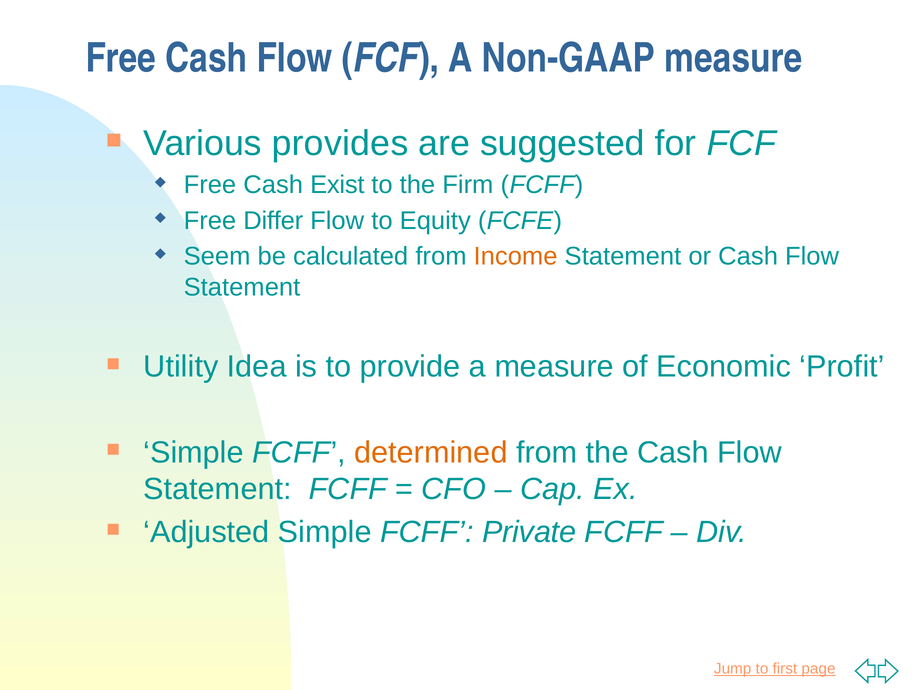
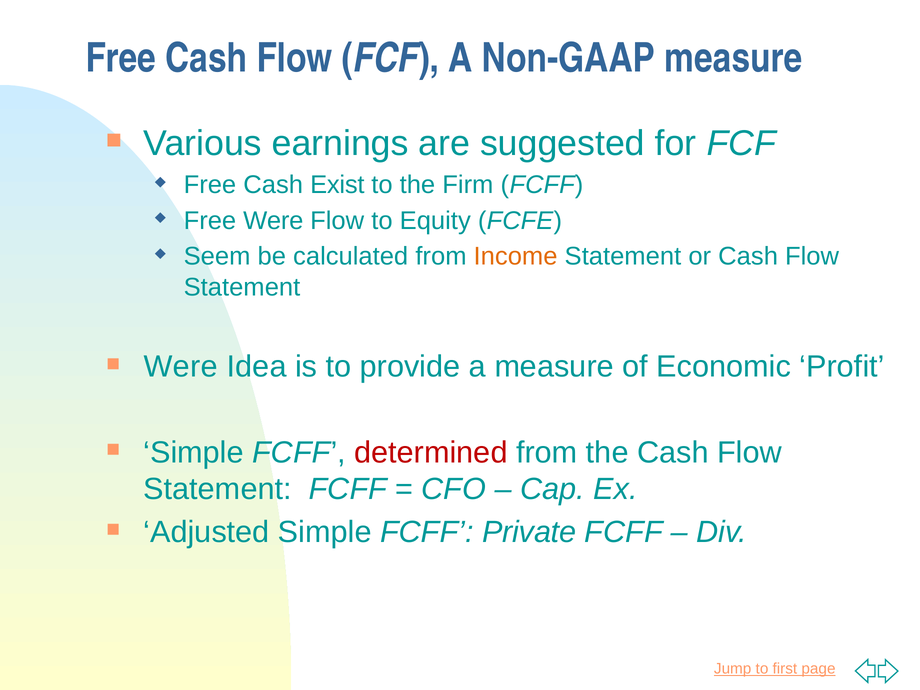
provides: provides -> earnings
Free Differ: Differ -> Were
Utility at (181, 367): Utility -> Were
determined colour: orange -> red
